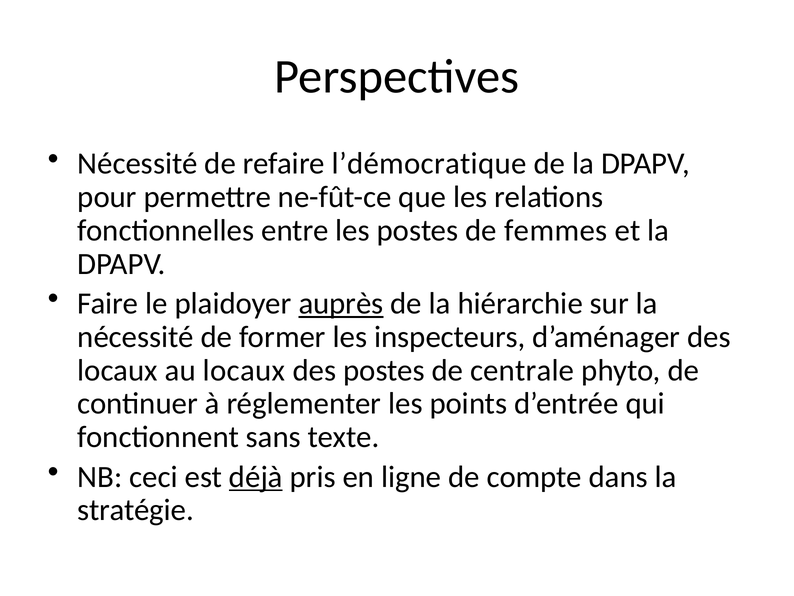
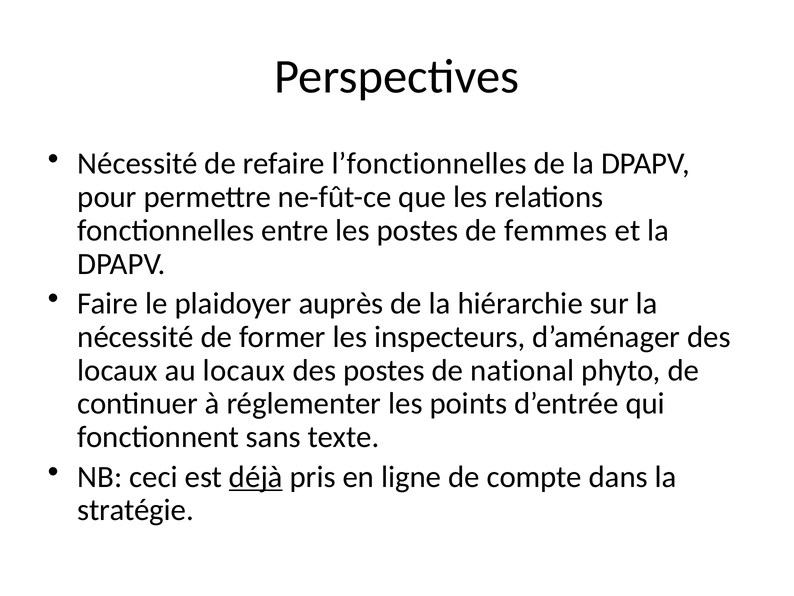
l’démocratique: l’démocratique -> l’fonctionnelles
auprès underline: present -> none
centrale: centrale -> national
